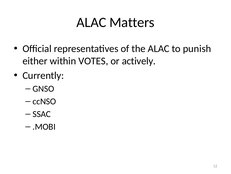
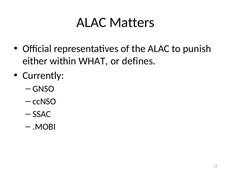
VOTES: VOTES -> WHAT
actively: actively -> defines
